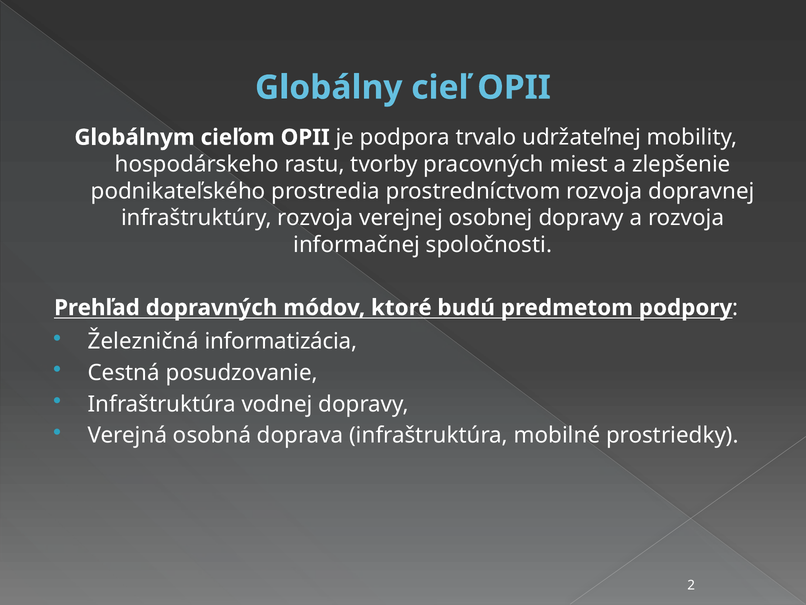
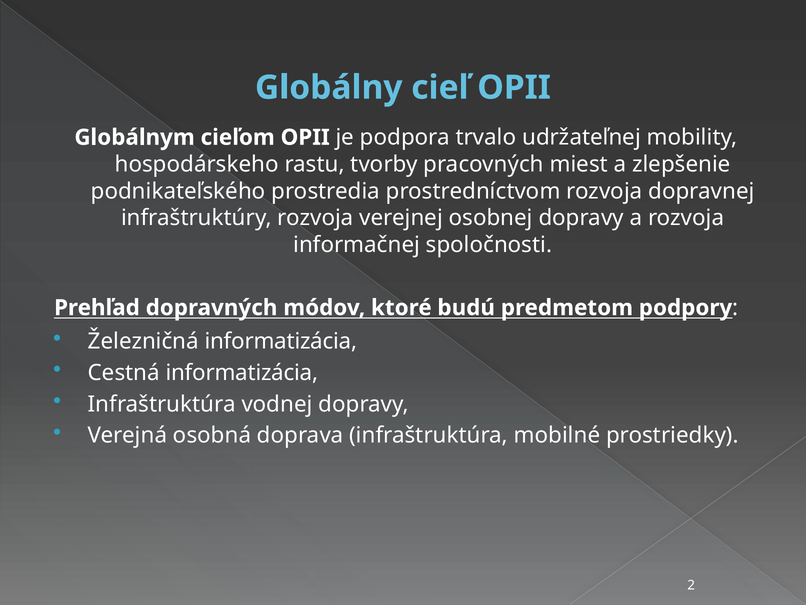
Cestná posudzovanie: posudzovanie -> informatizácia
